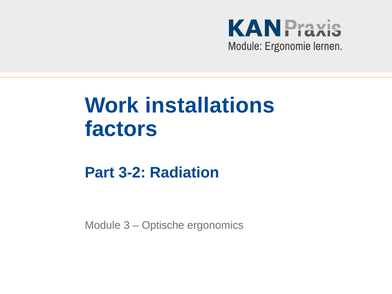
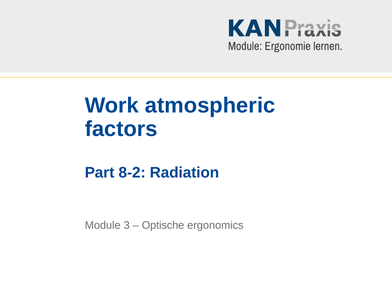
installations: installations -> atmospheric
3-2: 3-2 -> 8-2
